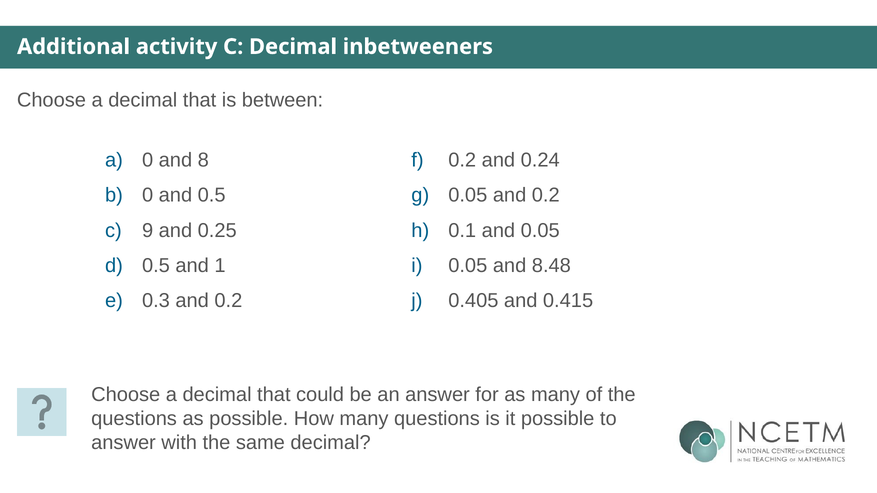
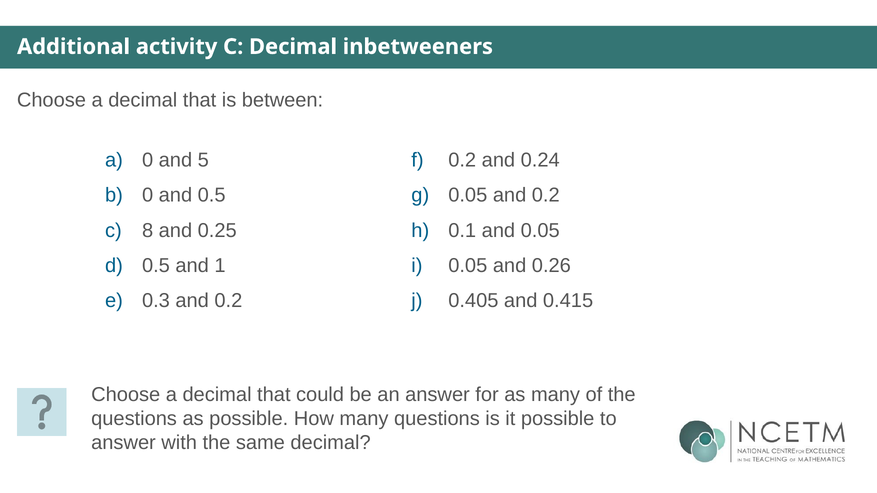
8: 8 -> 5
9: 9 -> 8
8.48: 8.48 -> 0.26
